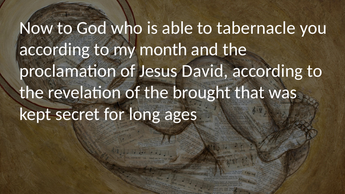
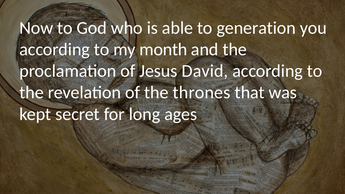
tabernacle: tabernacle -> generation
brought: brought -> thrones
